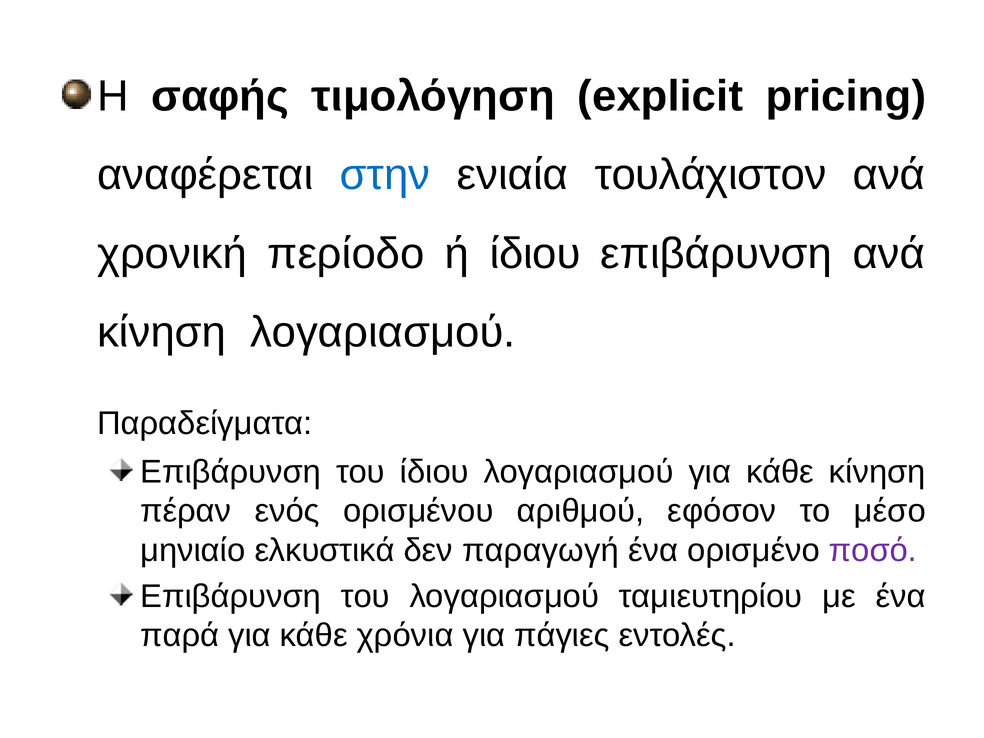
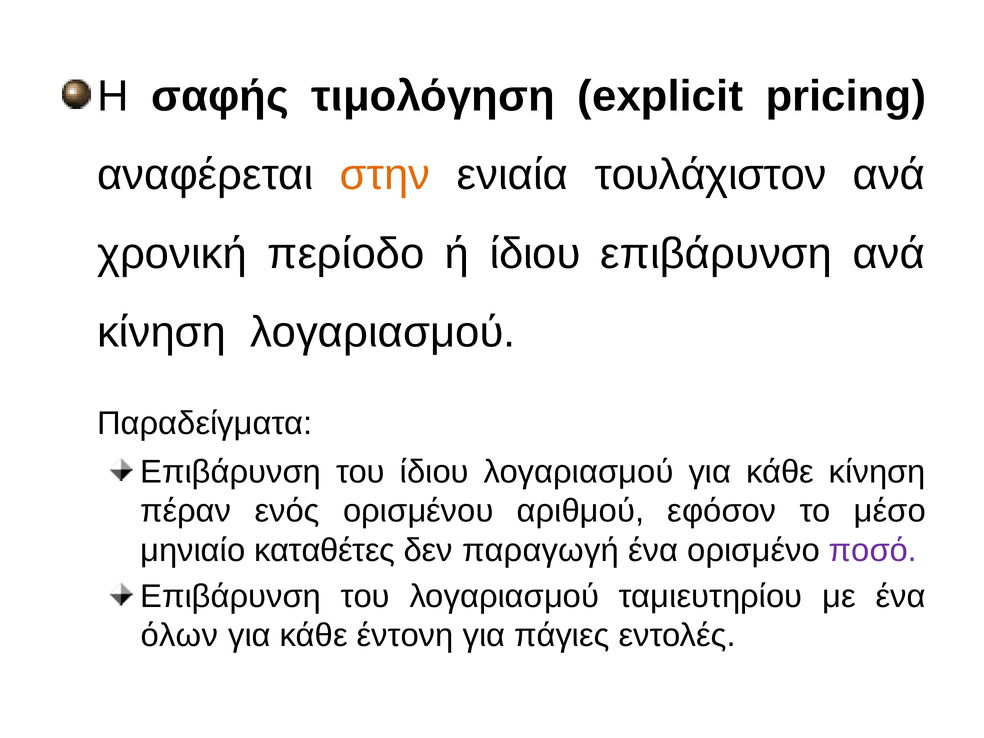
στην colour: blue -> orange
ελκυστικά: ελκυστικά -> καταθέτες
παρά: παρά -> όλων
χρόνια: χρόνια -> έντονη
